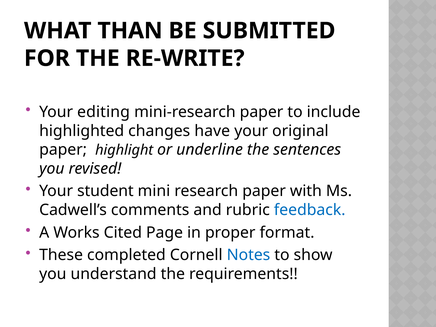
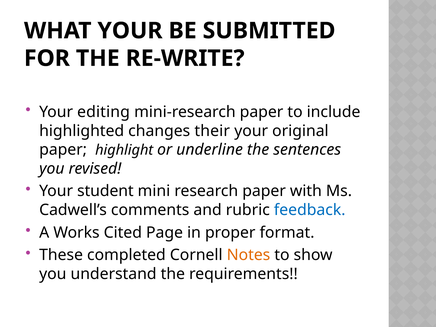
WHAT THAN: THAN -> YOUR
have: have -> their
Notes colour: blue -> orange
